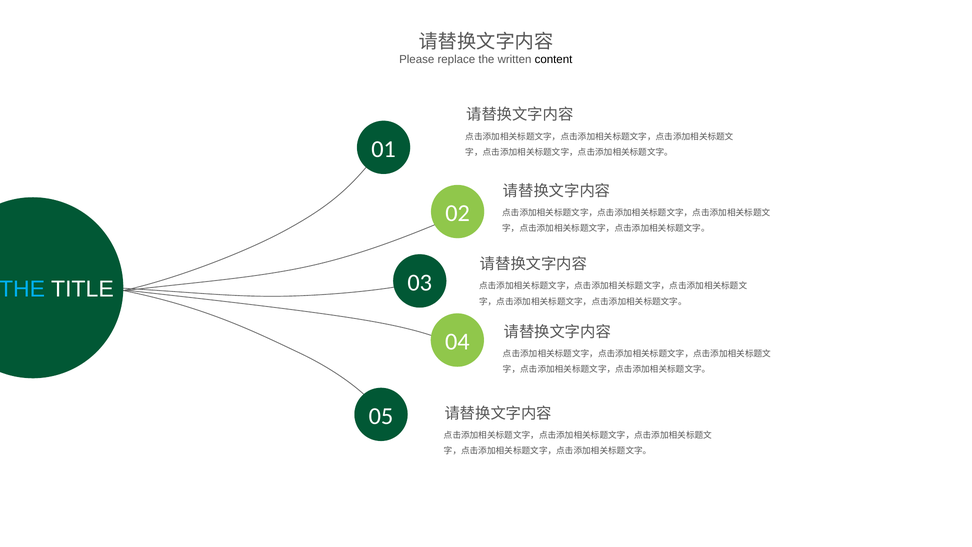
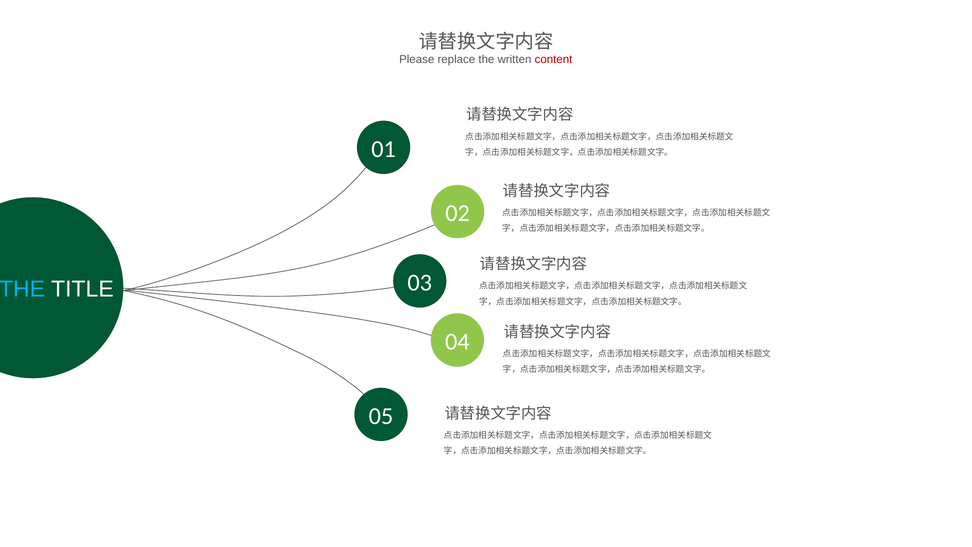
content colour: black -> red
